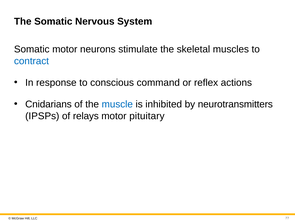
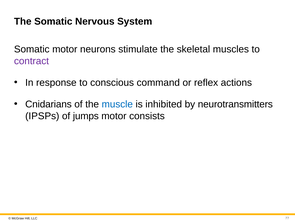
contract colour: blue -> purple
relays: relays -> jumps
pituitary: pituitary -> consists
